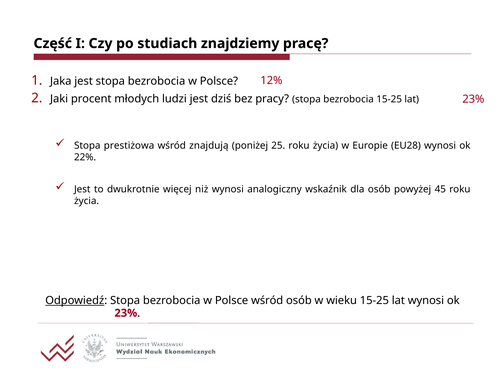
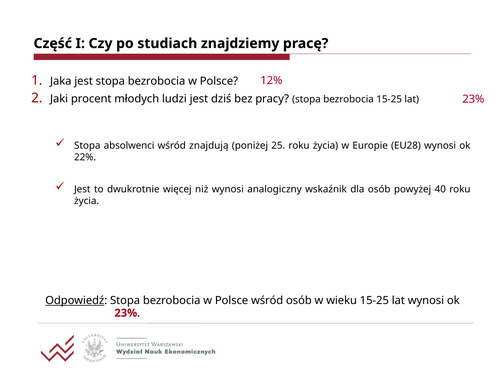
prestiżowa: prestiżowa -> absolwenci
45: 45 -> 40
